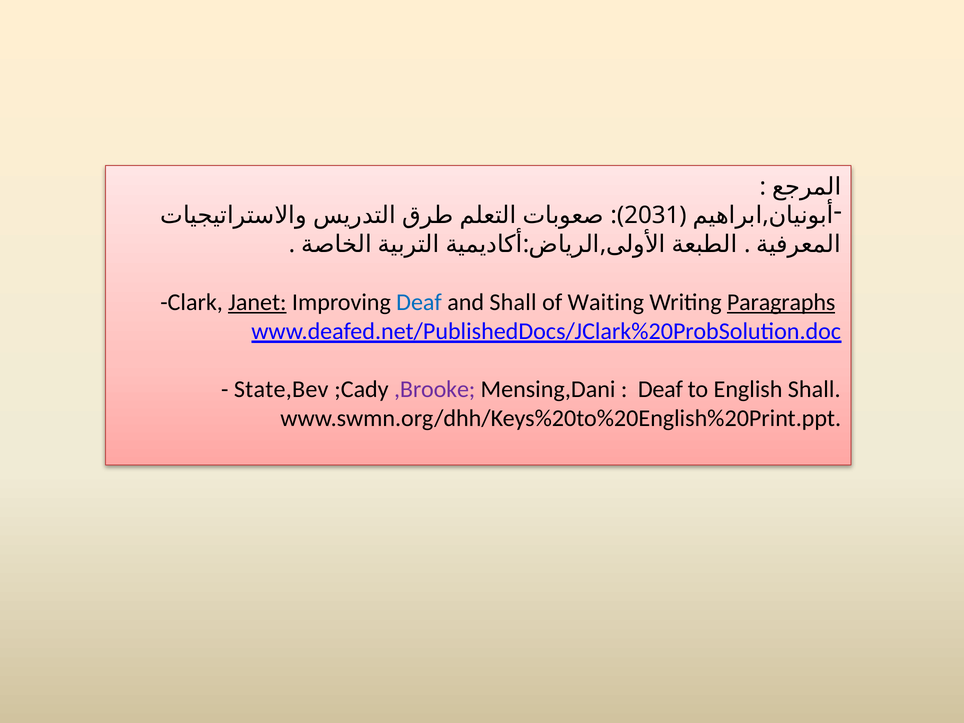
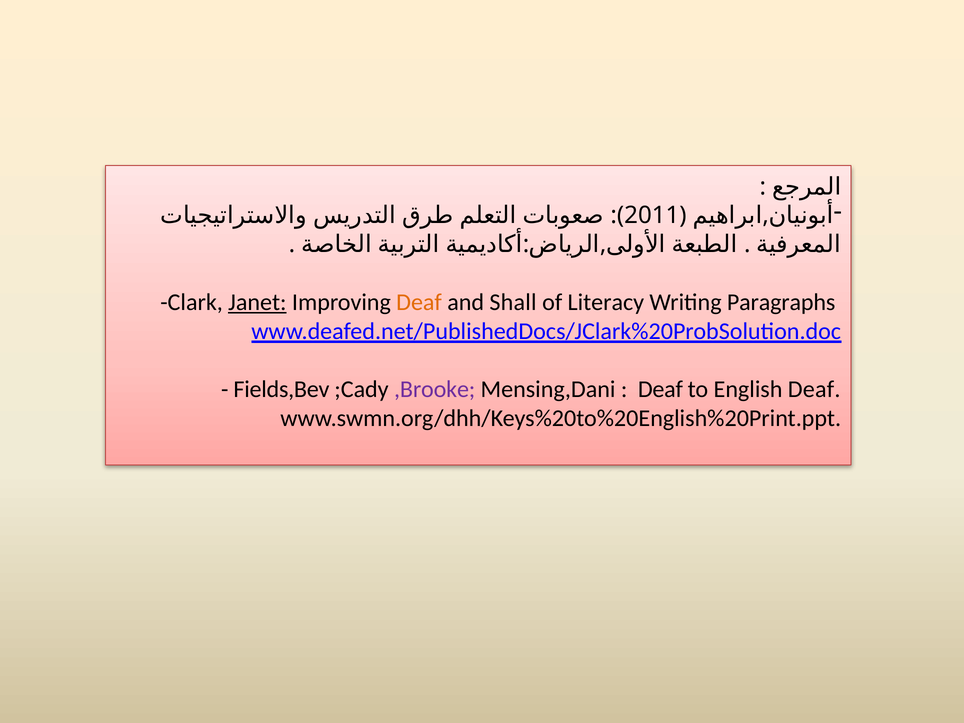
2031: 2031 -> 2011
Deaf at (419, 302) colour: blue -> orange
Waiting: Waiting -> Literacy
Paragraphs underline: present -> none
State,Bev: State,Bev -> Fields,Bev
English Shall: Shall -> Deaf
